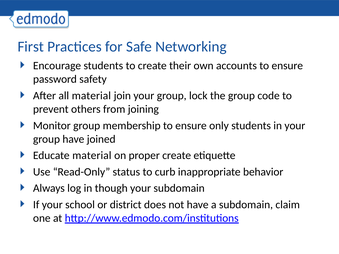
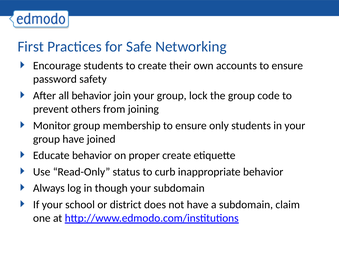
all material: material -> behavior
Educate material: material -> behavior
